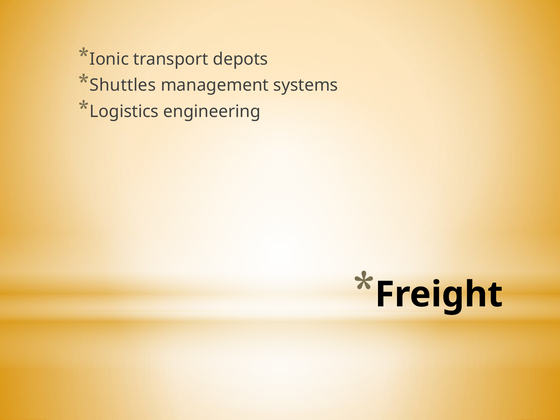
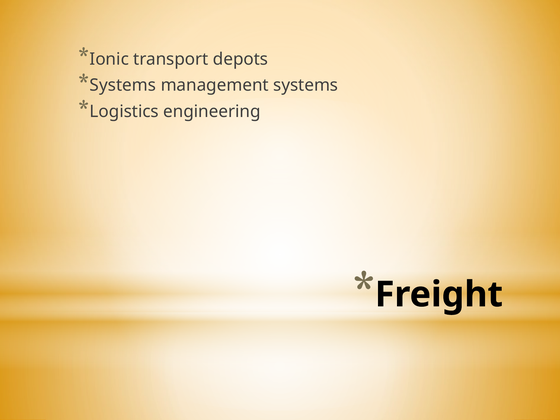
Shuttles at (123, 85): Shuttles -> Systems
